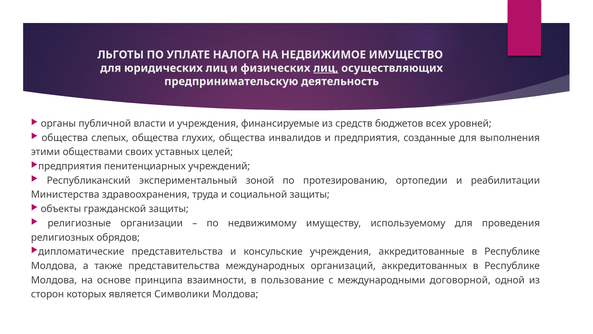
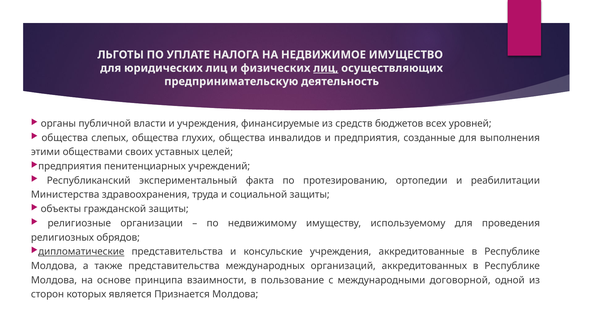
зоной: зоной -> факта
дипломатические underline: none -> present
Символики: Символики -> Признается
